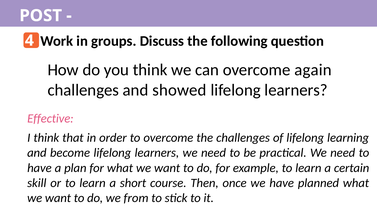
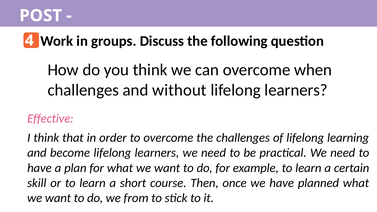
again: again -> when
showed: showed -> without
